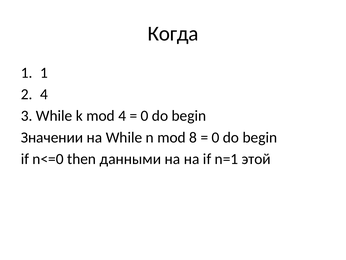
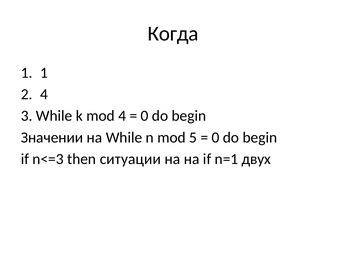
8: 8 -> 5
n<=0: n<=0 -> n<=3
данными: данными -> ситуации
этой: этой -> двух
